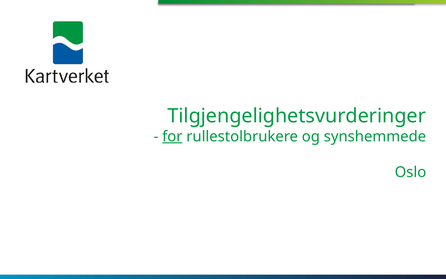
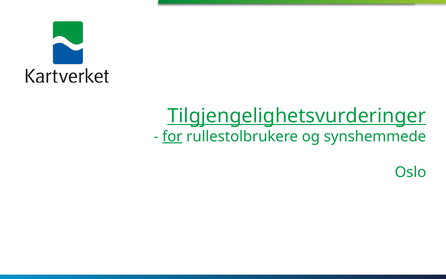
Tilgjengelighetsvurderinger underline: none -> present
